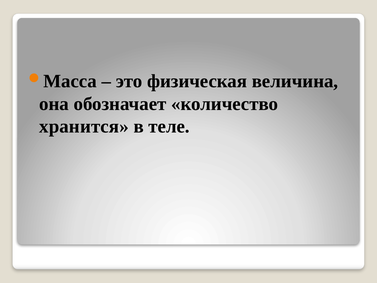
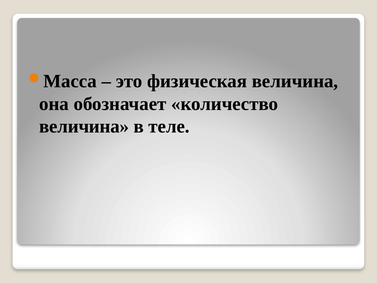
хранится at (84, 126): хранится -> величина
